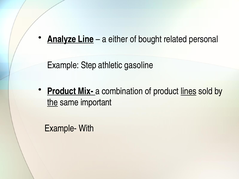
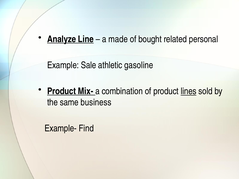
either: either -> made
Step: Step -> Sale
the underline: present -> none
important: important -> business
With: With -> Find
